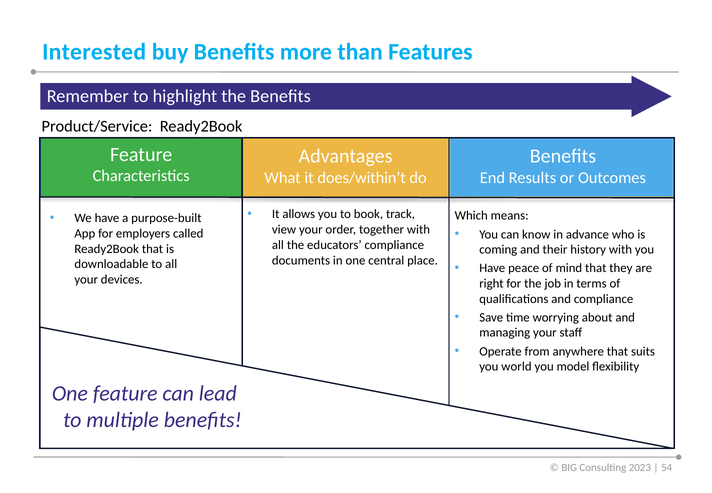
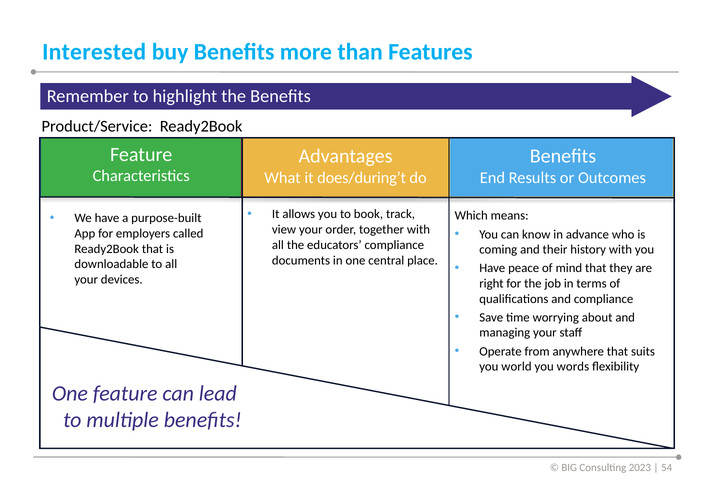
does/within’t: does/within’t -> does/during’t
model: model -> words
